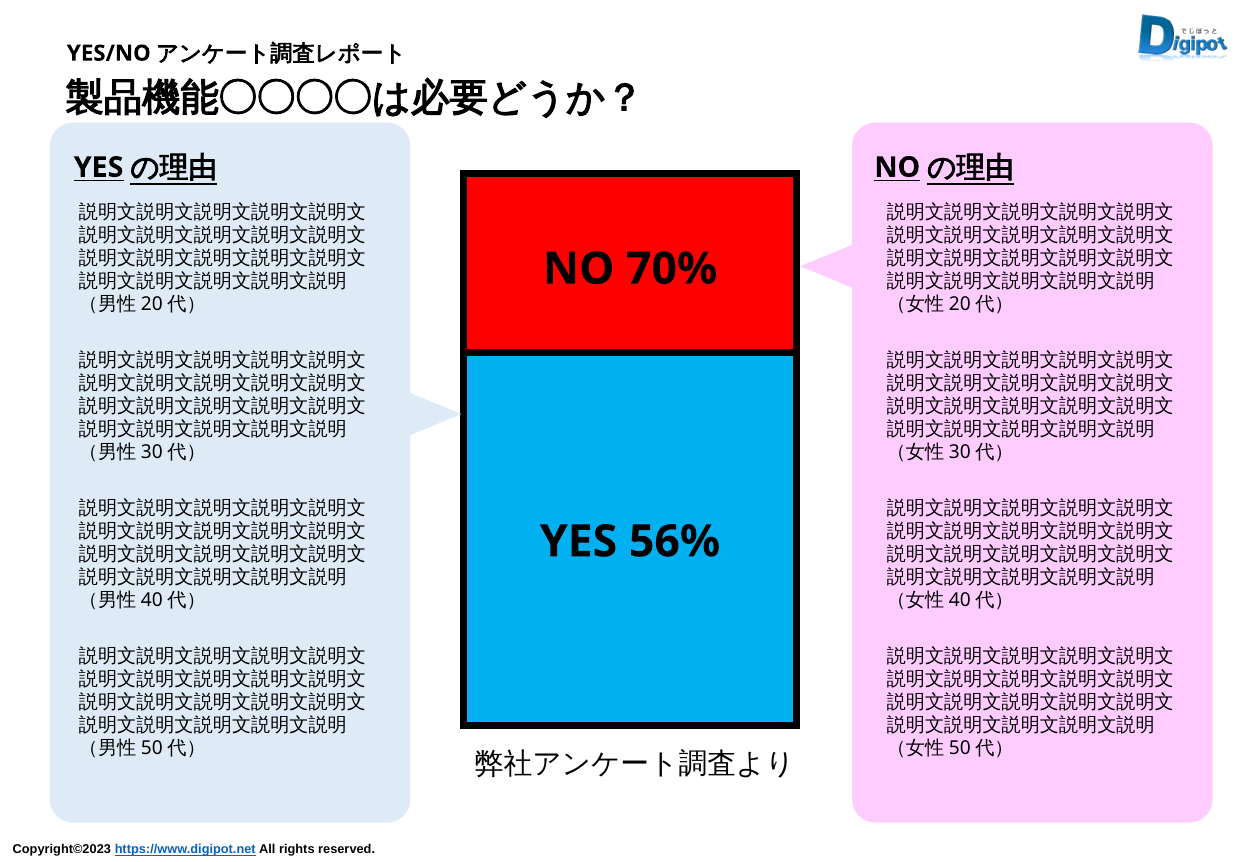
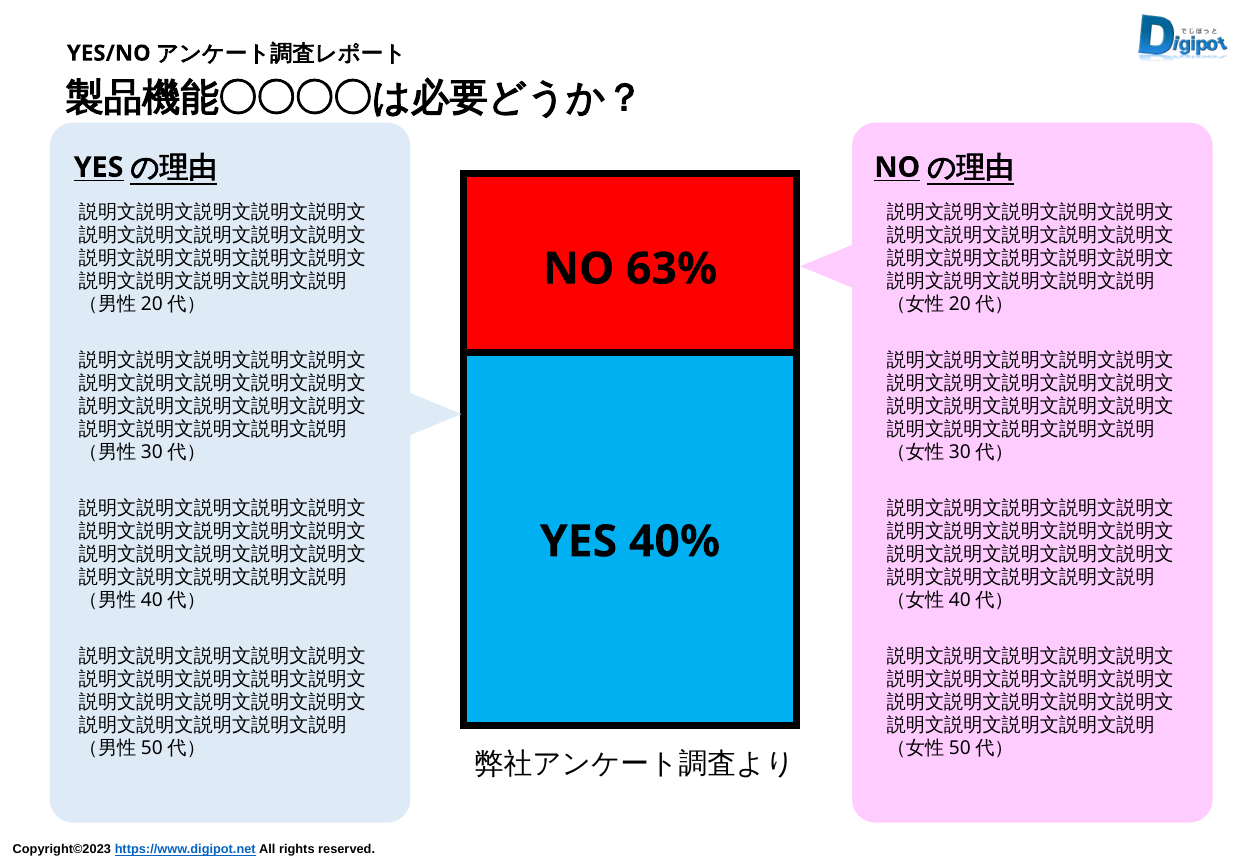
70%: 70% -> 63%
56%: 56% -> 40%
